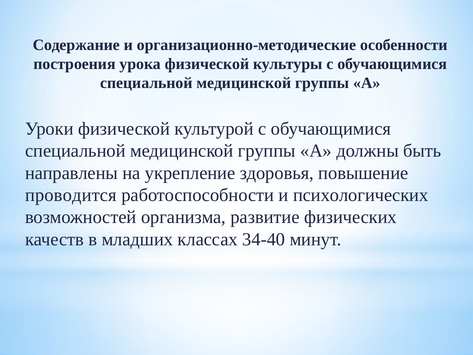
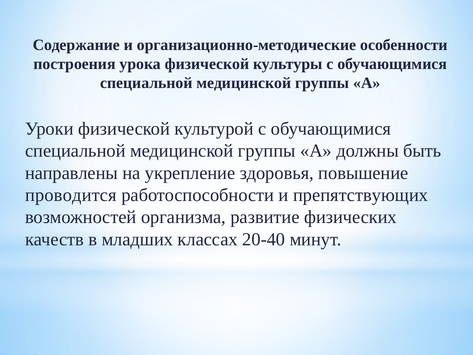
психологических: психологических -> препятствующих
34-40: 34-40 -> 20-40
